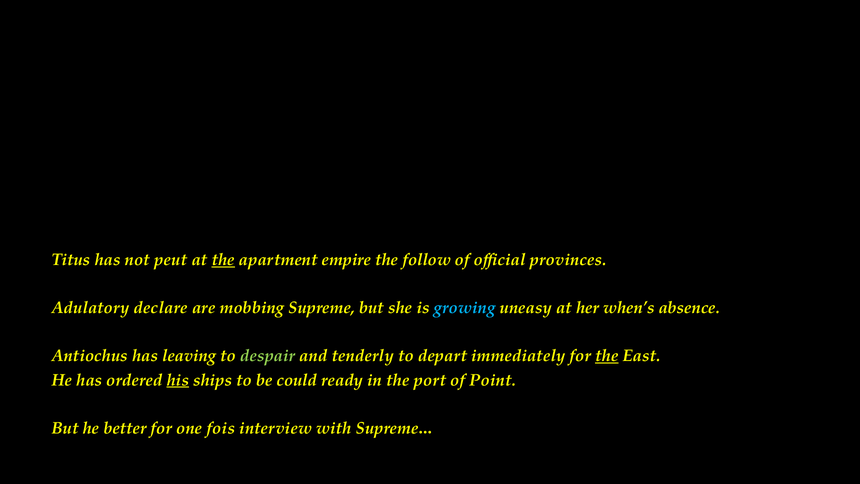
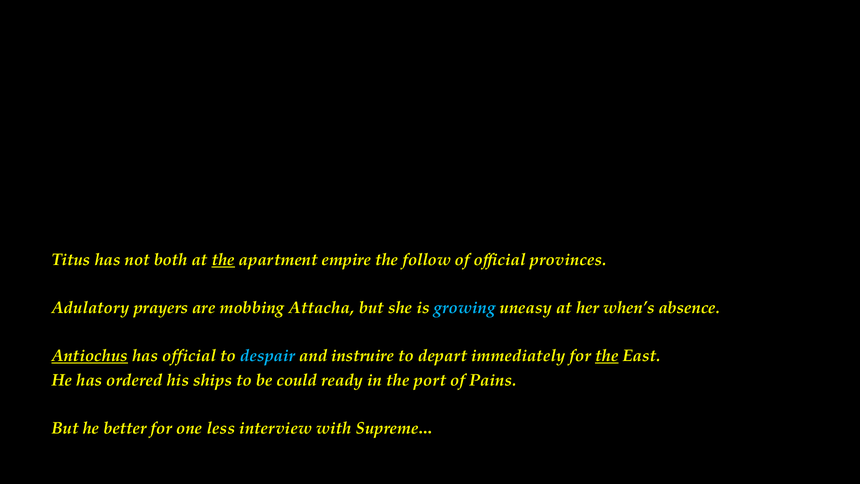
peut: peut -> both
declare: declare -> prayers
Supreme: Supreme -> Attacha
Antiochus underline: none -> present
has leaving: leaving -> official
despair colour: light green -> light blue
tenderly: tenderly -> instruire
his underline: present -> none
Point: Point -> Pains
fois: fois -> less
